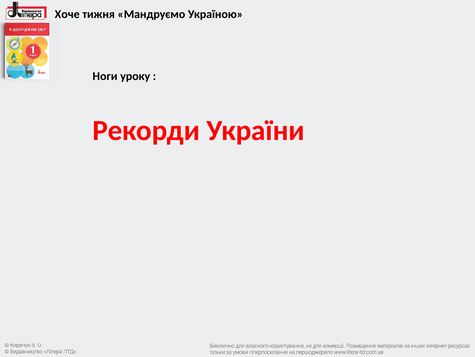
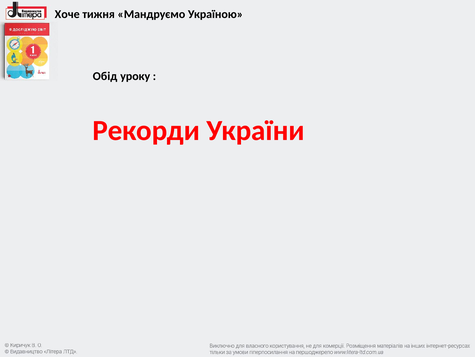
Ноги: Ноги -> Обід
